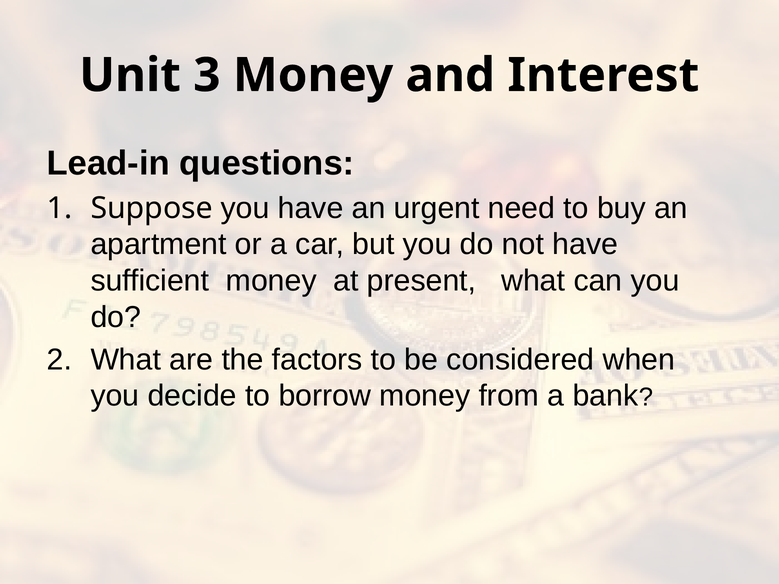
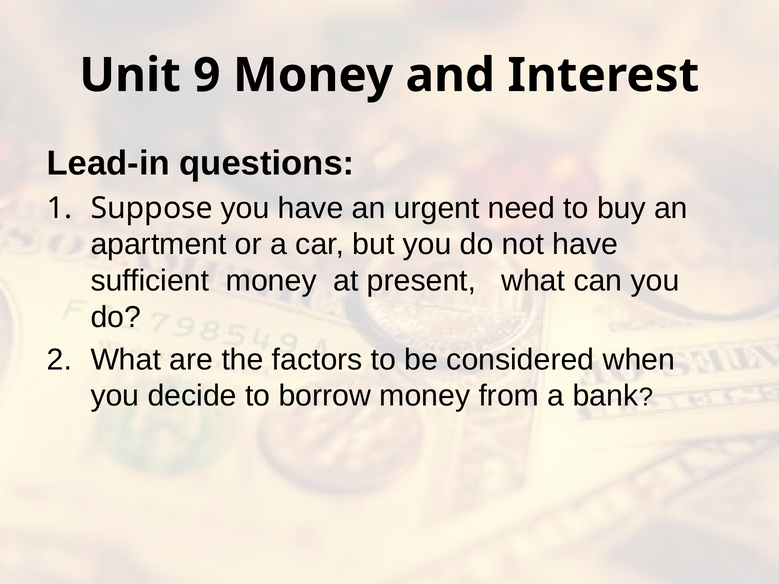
3: 3 -> 9
